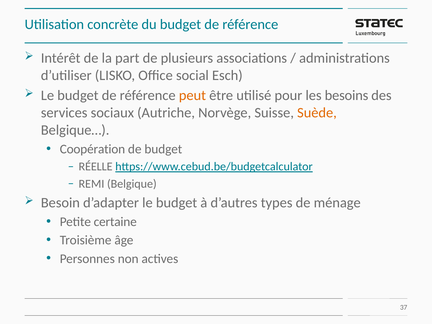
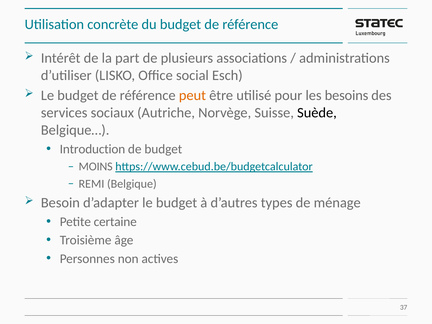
Suède colour: orange -> black
Coopération: Coopération -> Introduction
RÉELLE: RÉELLE -> MOINS
